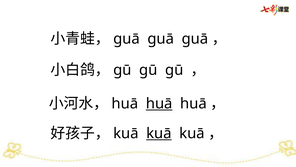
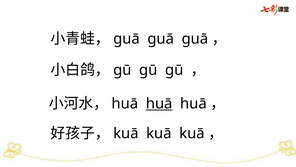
kuā at (159, 133) underline: present -> none
